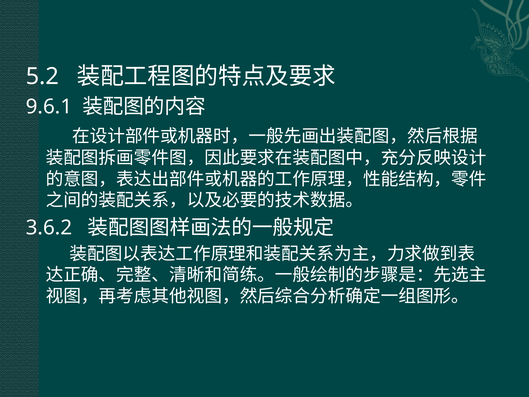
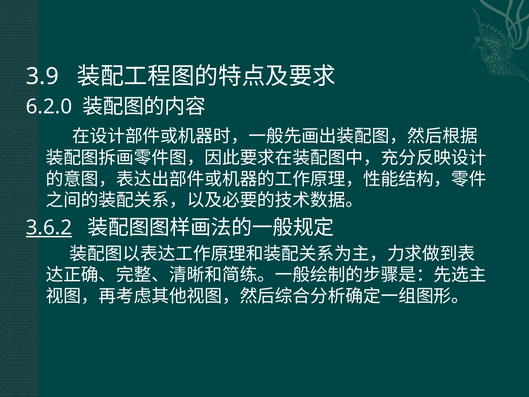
5.2: 5.2 -> 3.9
9.6.1: 9.6.1 -> 6.2.0
3.6.2 underline: none -> present
